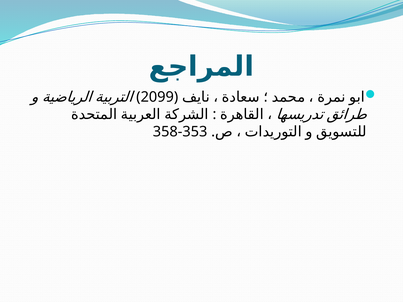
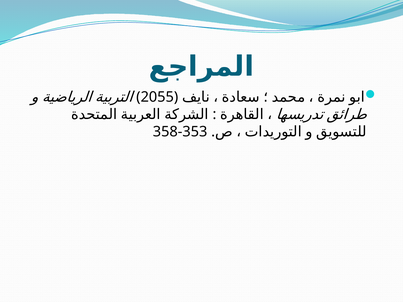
2099: 2099 -> 2055
